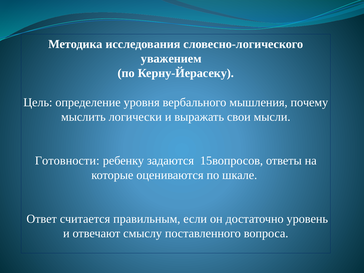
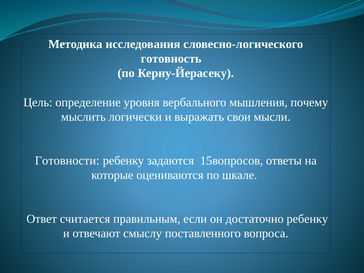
уважением: уважением -> готовность
достаточно уровень: уровень -> ребенку
